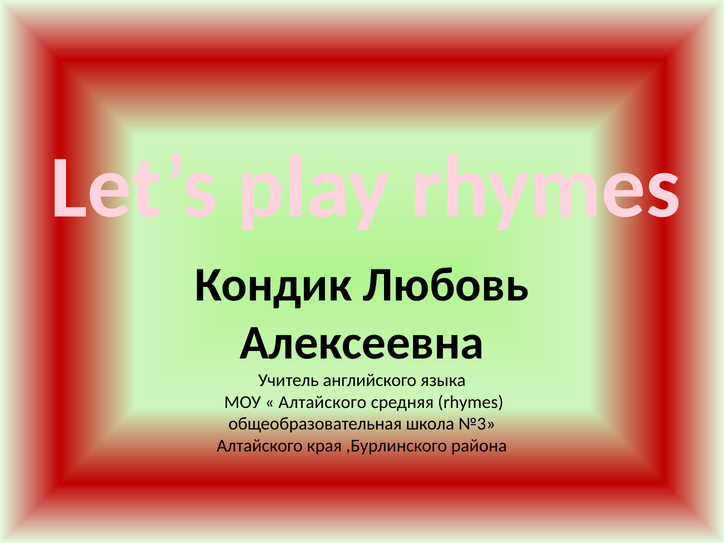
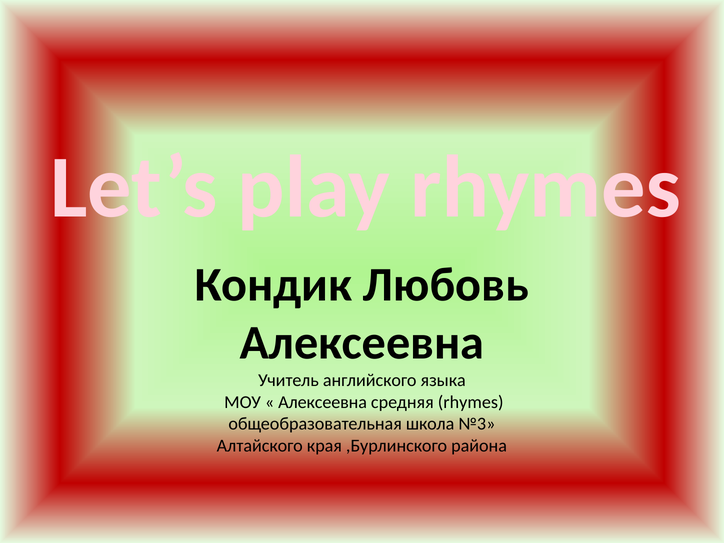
Алтайского at (322, 402): Алтайского -> Алексеевна
